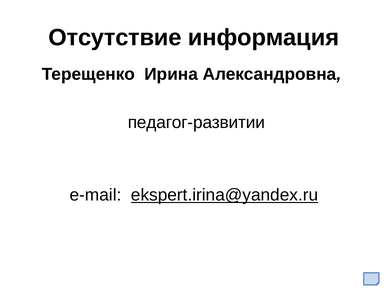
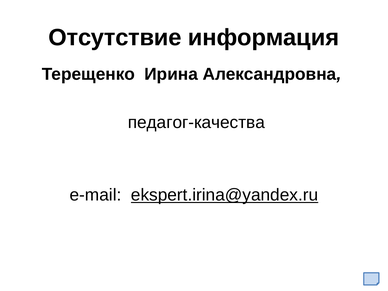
педагог-развитии: педагог-развитии -> педагог-качества
